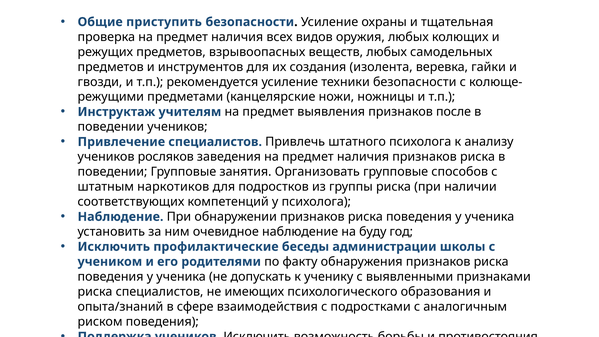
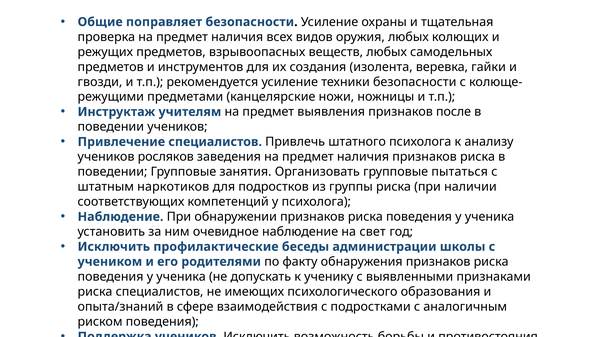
приступить: приступить -> поправляет
способов: способов -> пытаться
буду: буду -> свет
